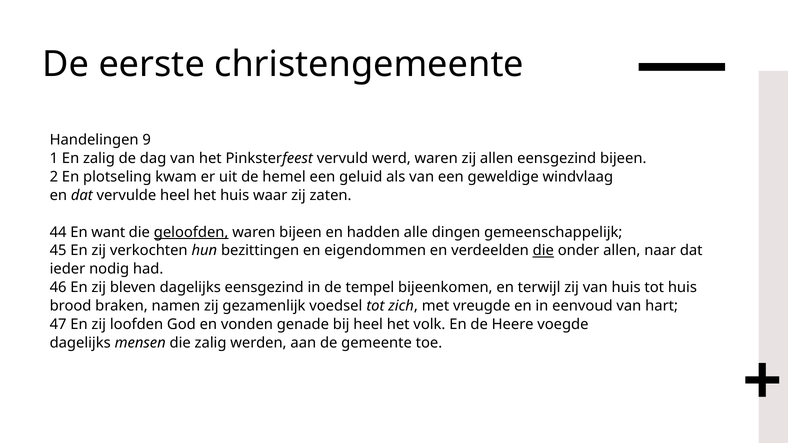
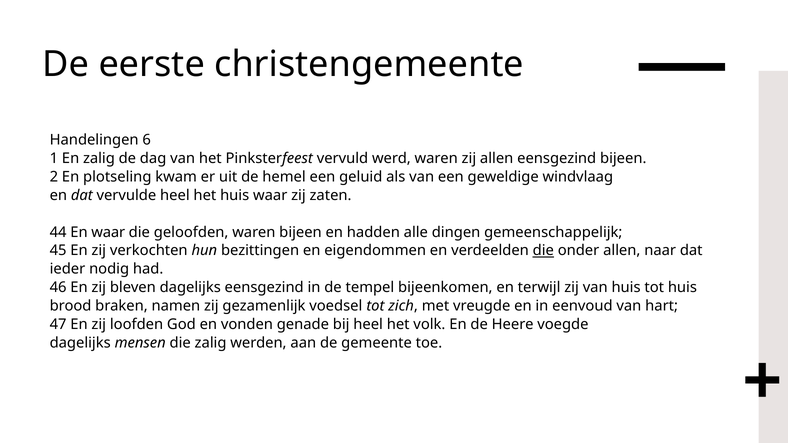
9: 9 -> 6
En want: want -> waar
geloofden underline: present -> none
